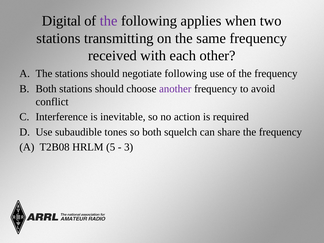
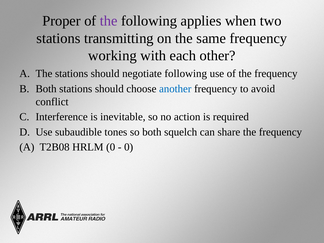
Digital: Digital -> Proper
received: received -> working
another colour: purple -> blue
HRLM 5: 5 -> 0
3 at (129, 147): 3 -> 0
